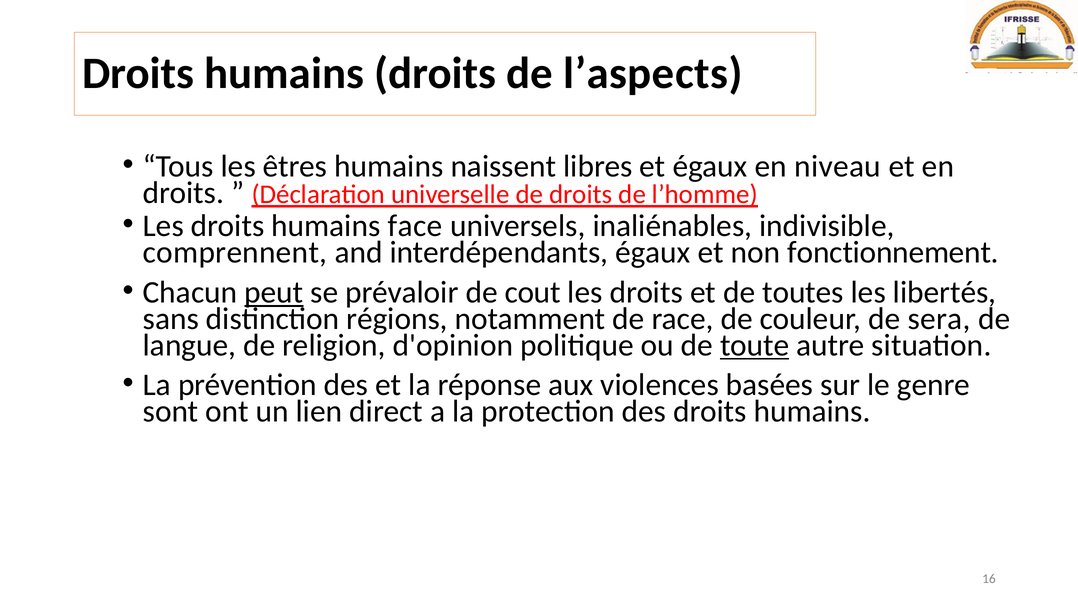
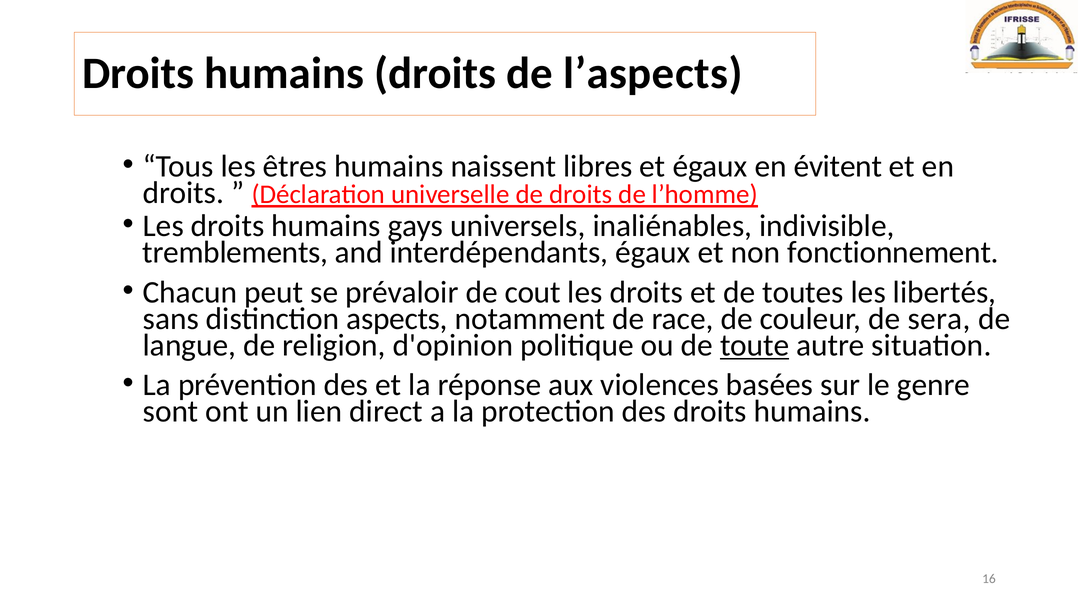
niveau: niveau -> évitent
face: face -> gays
comprennent: comprennent -> tremblements
peut underline: present -> none
régions: régions -> aspects
